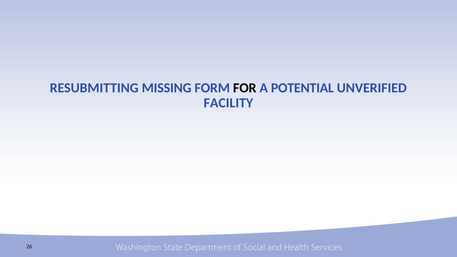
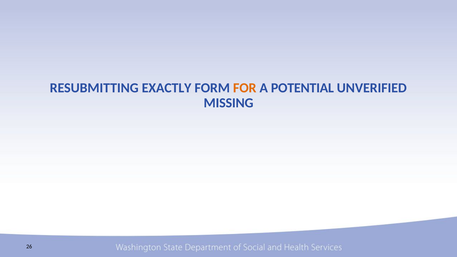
MISSING: MISSING -> EXACTLY
FOR colour: black -> orange
FACILITY: FACILITY -> MISSING
